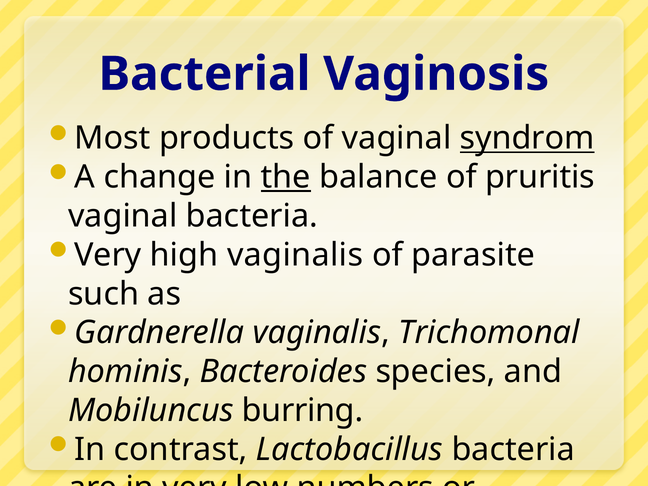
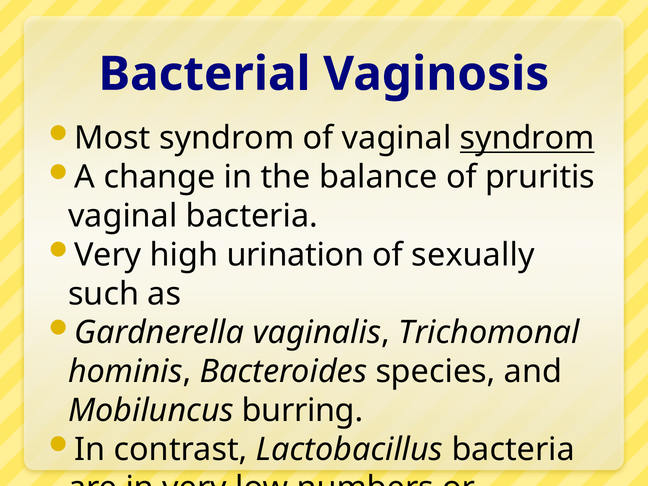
Most products: products -> syndrom
the underline: present -> none
high vaginalis: vaginalis -> urination
parasite: parasite -> sexually
